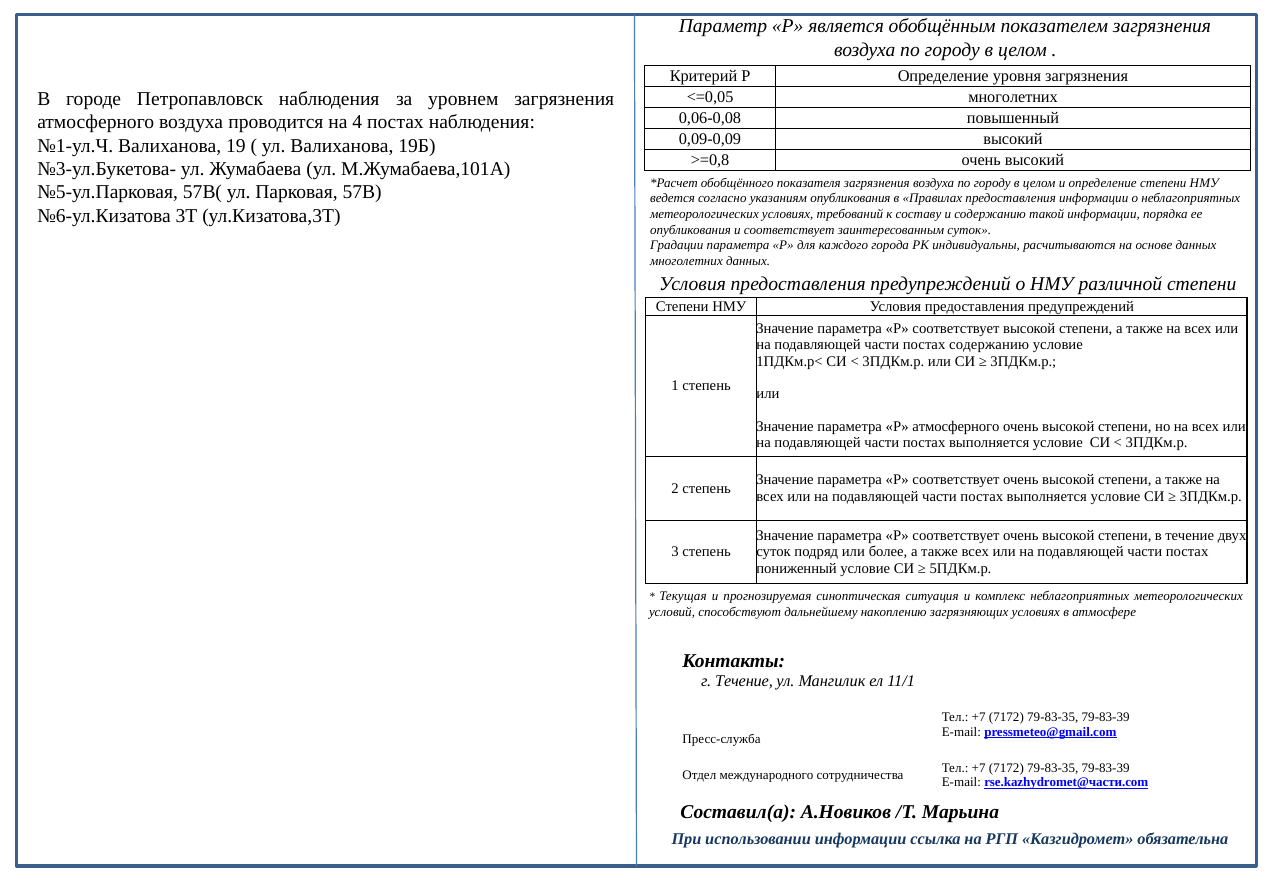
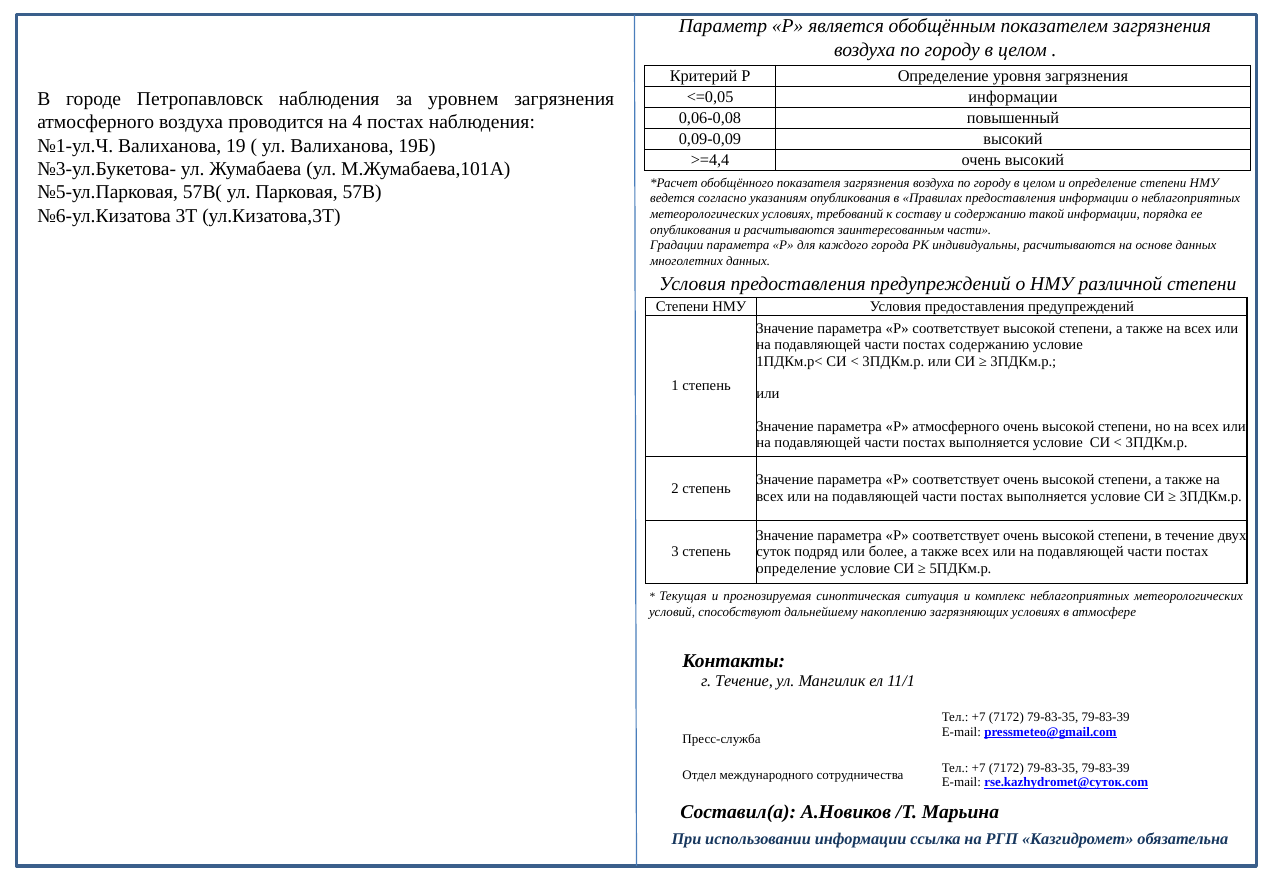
<=0,05 многолетних: многолетних -> информации
>=0,8: >=0,8 -> >=4,4
и соответствует: соответствует -> расчитываются
заинтересованным суток: суток -> части
пониженный at (797, 568): пониженный -> определение
rse.kazhydromet@части.com: rse.kazhydromet@части.com -> rse.kazhydromet@суток.com
